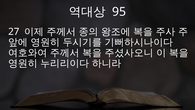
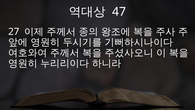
95: 95 -> 47
